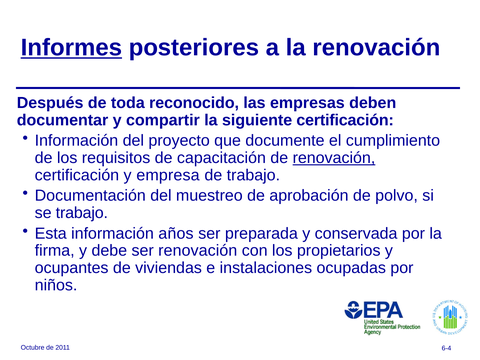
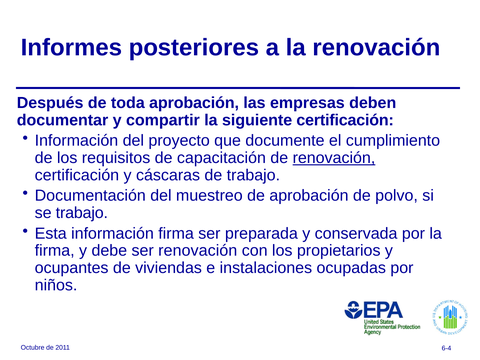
Informes underline: present -> none
toda reconocido: reconocido -> aprobación
empresa: empresa -> cáscaras
información años: años -> firma
